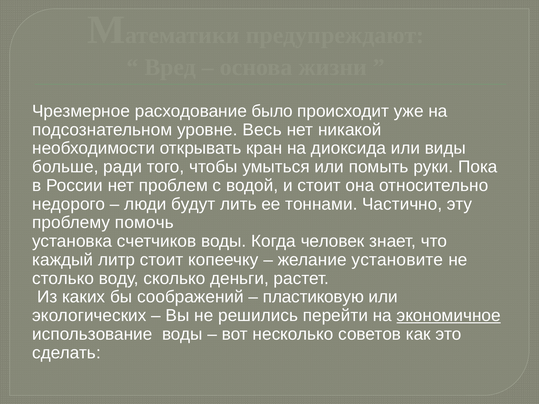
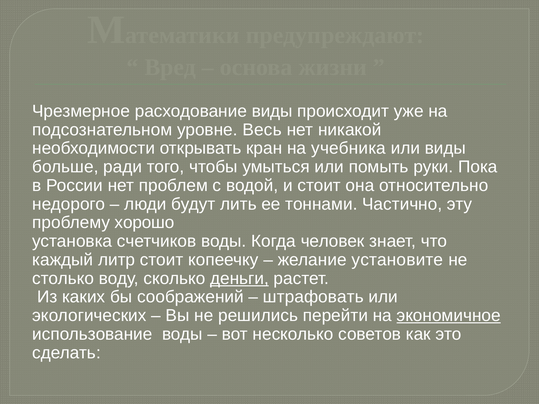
расходование было: было -> виды
диоксида: диоксида -> учебника
помочь: помочь -> хорошо
деньги underline: none -> present
пластиковую: пластиковую -> штрафовать
